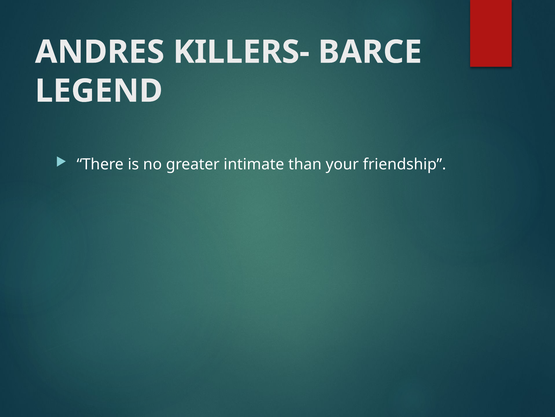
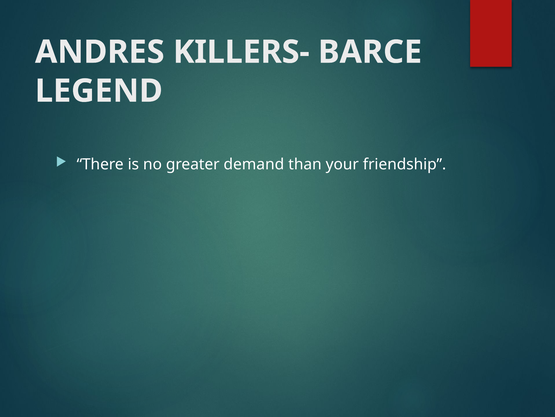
intimate: intimate -> demand
